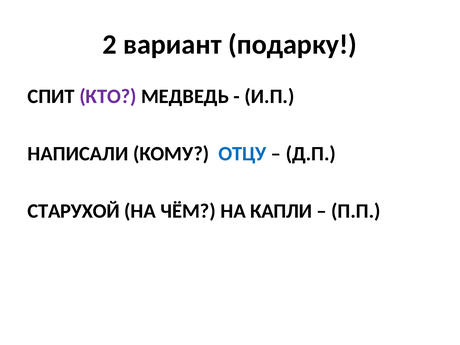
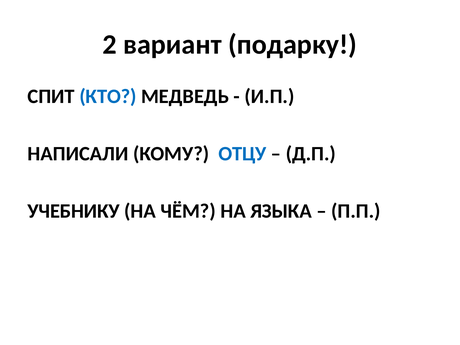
КТО colour: purple -> blue
СТАРУХОЙ: СТАРУХОЙ -> УЧЕБНИКУ
КАПЛИ: КАПЛИ -> ЯЗЫКА
